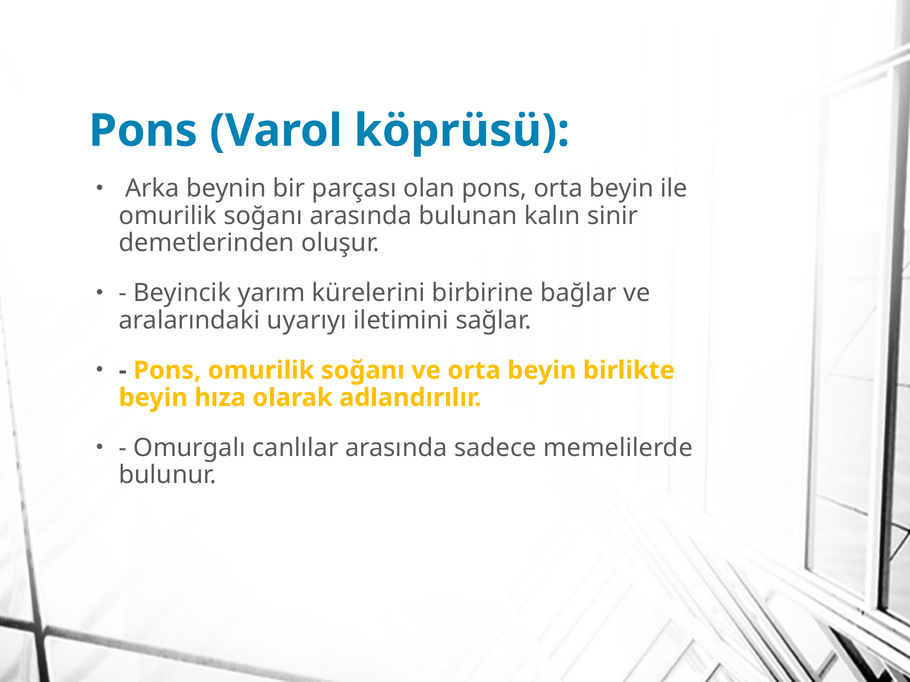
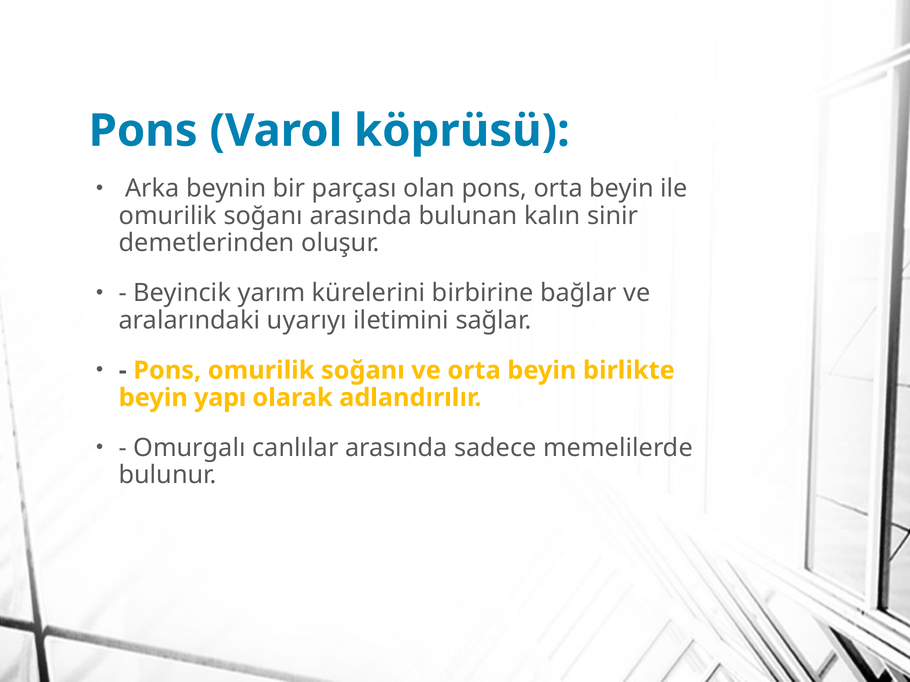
hıza: hıza -> yapı
